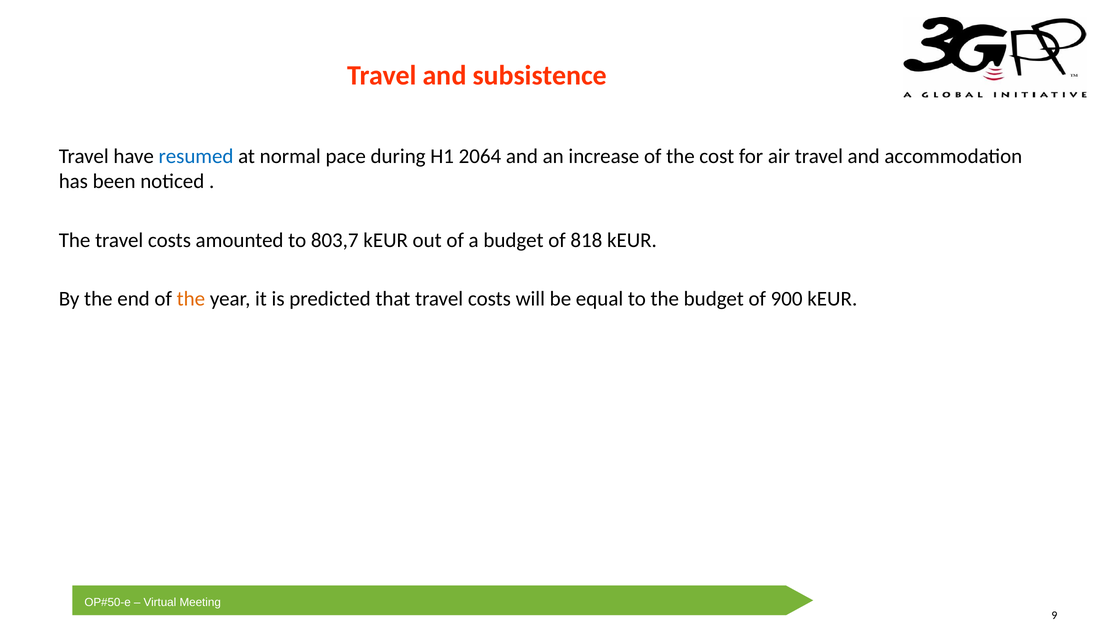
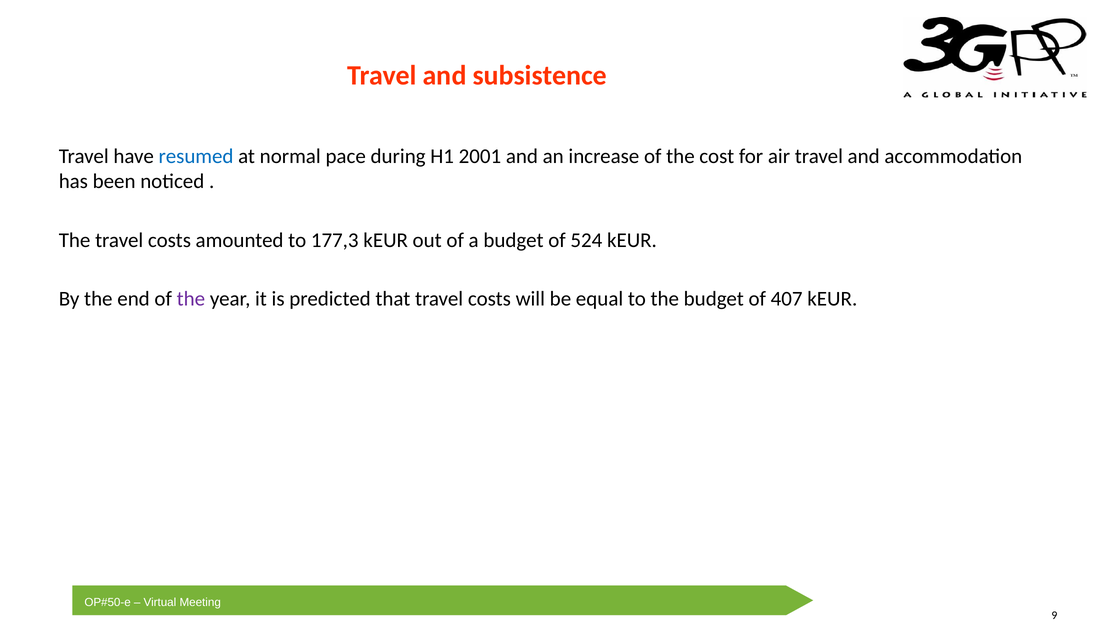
2064: 2064 -> 2001
803,7: 803,7 -> 177,3
818: 818 -> 524
the at (191, 299) colour: orange -> purple
900: 900 -> 407
